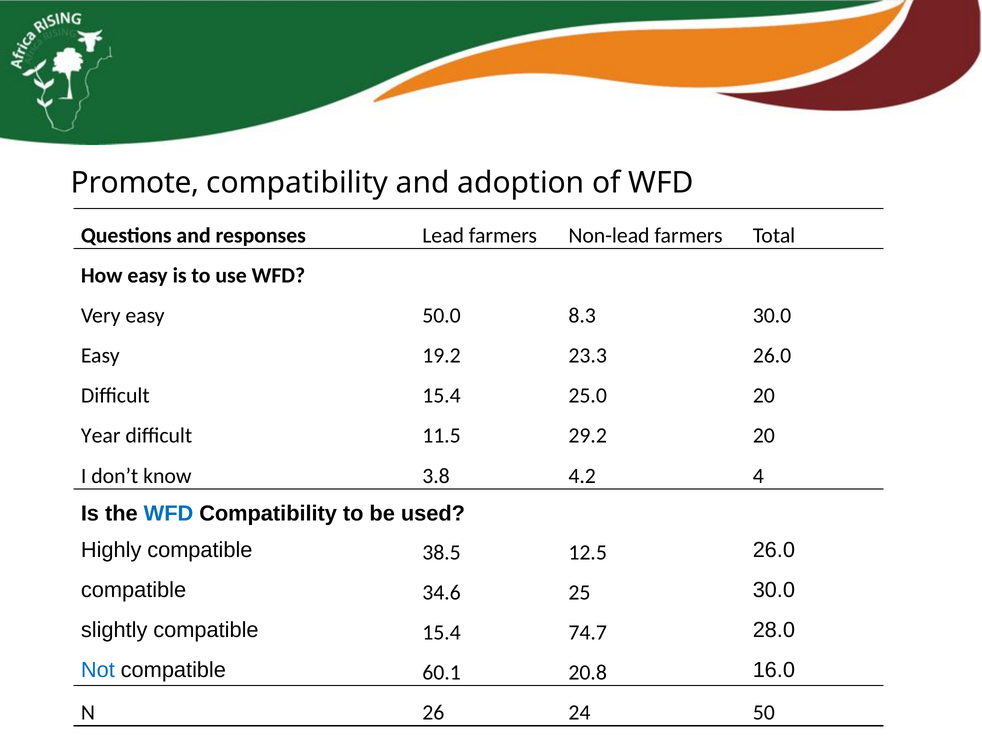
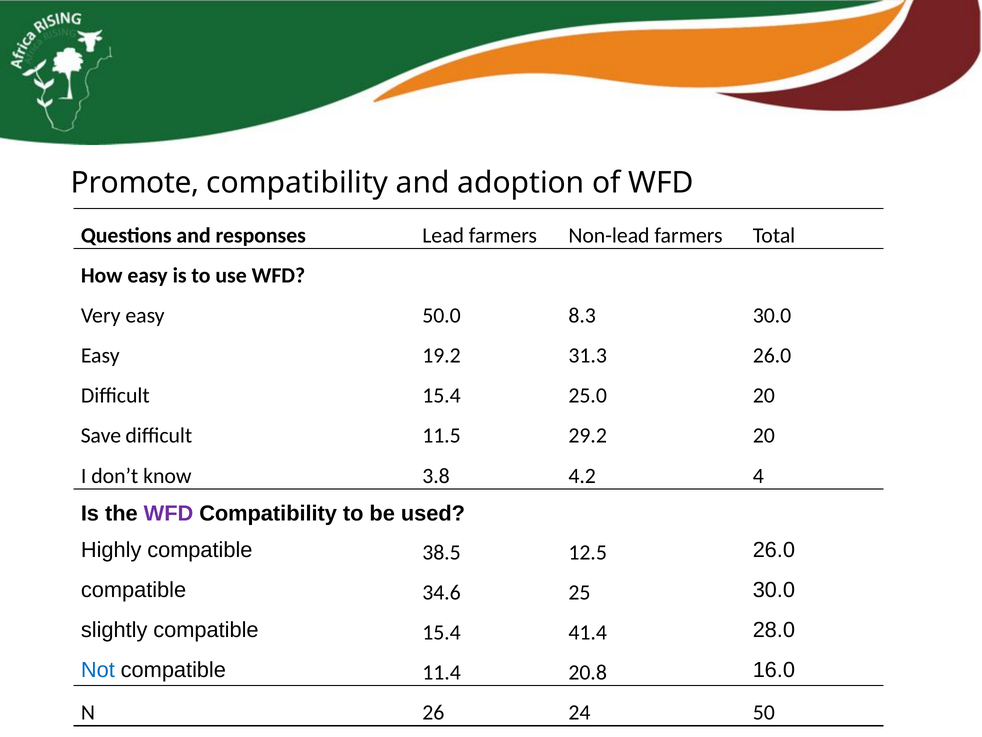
23.3: 23.3 -> 31.3
Year: Year -> Save
WFD at (169, 513) colour: blue -> purple
74.7: 74.7 -> 41.4
60.1: 60.1 -> 11.4
